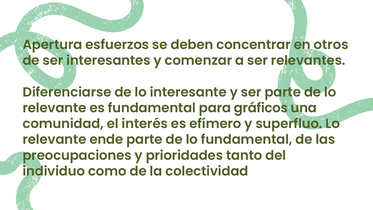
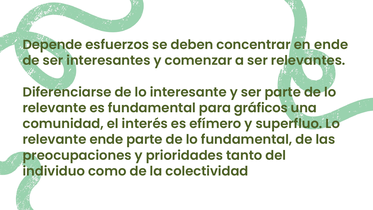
Apertura: Apertura -> Depende
en otros: otros -> ende
